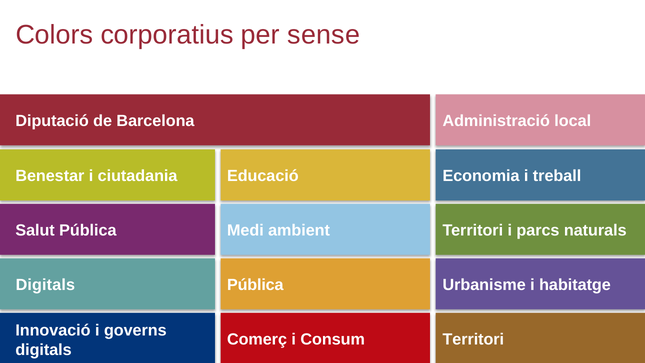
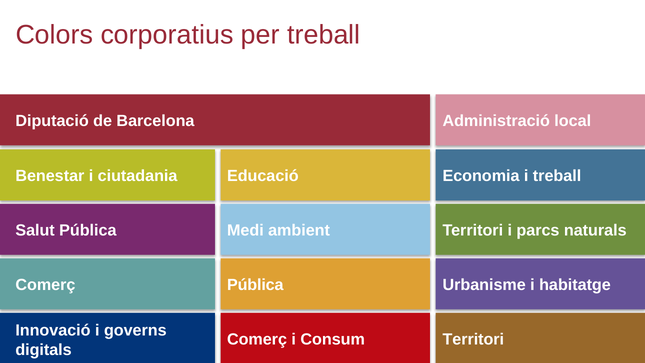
per sense: sense -> treball
Digitals at (45, 285): Digitals -> Comerç
